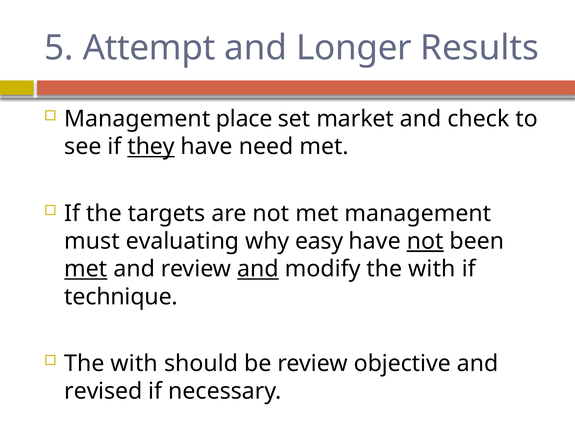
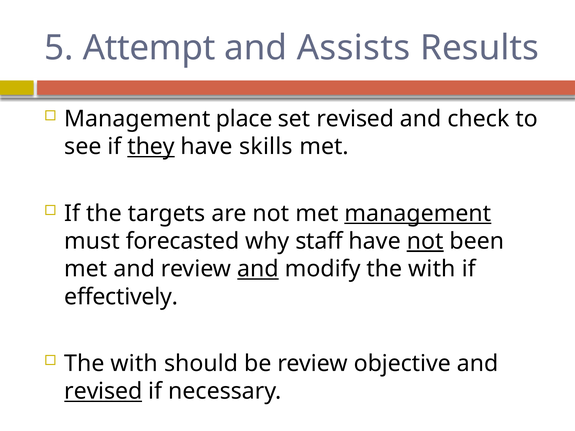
Longer: Longer -> Assists
set market: market -> revised
need: need -> skills
management at (418, 214) underline: none -> present
evaluating: evaluating -> forecasted
easy: easy -> staff
met at (86, 269) underline: present -> none
technique: technique -> effectively
revised at (103, 392) underline: none -> present
